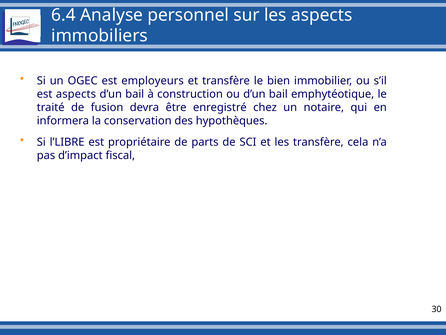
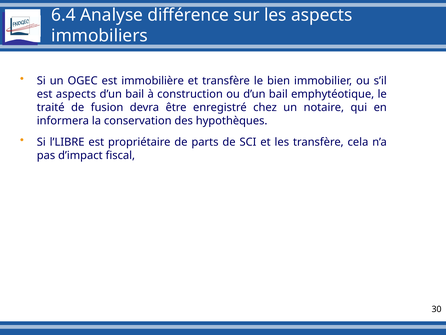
personnel: personnel -> différence
employeurs: employeurs -> immobilière
